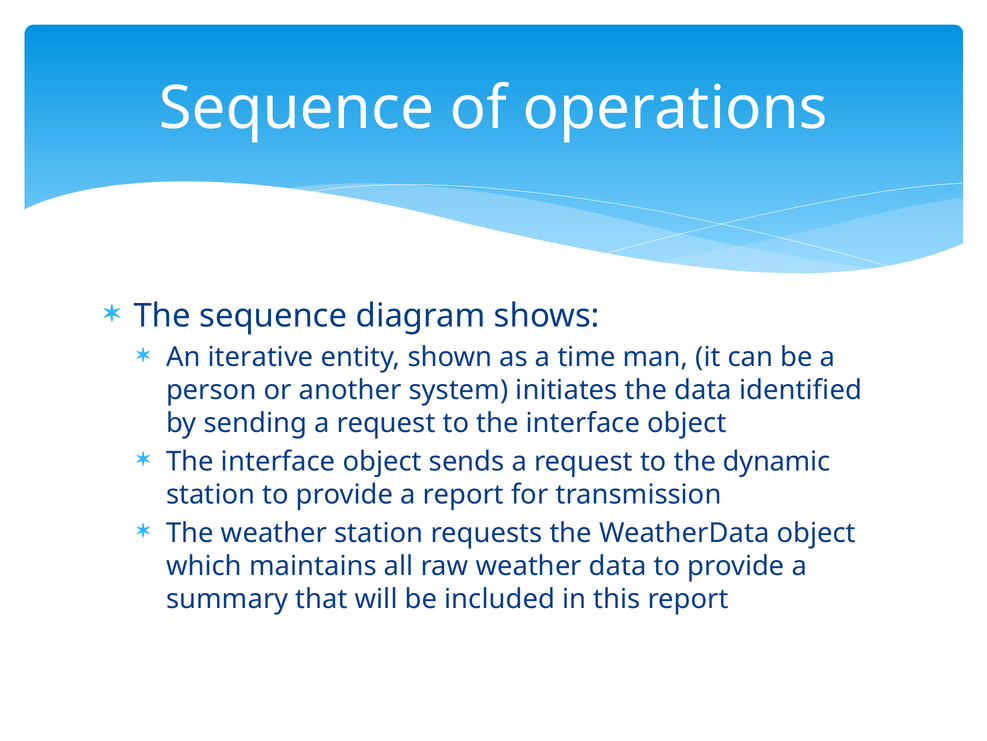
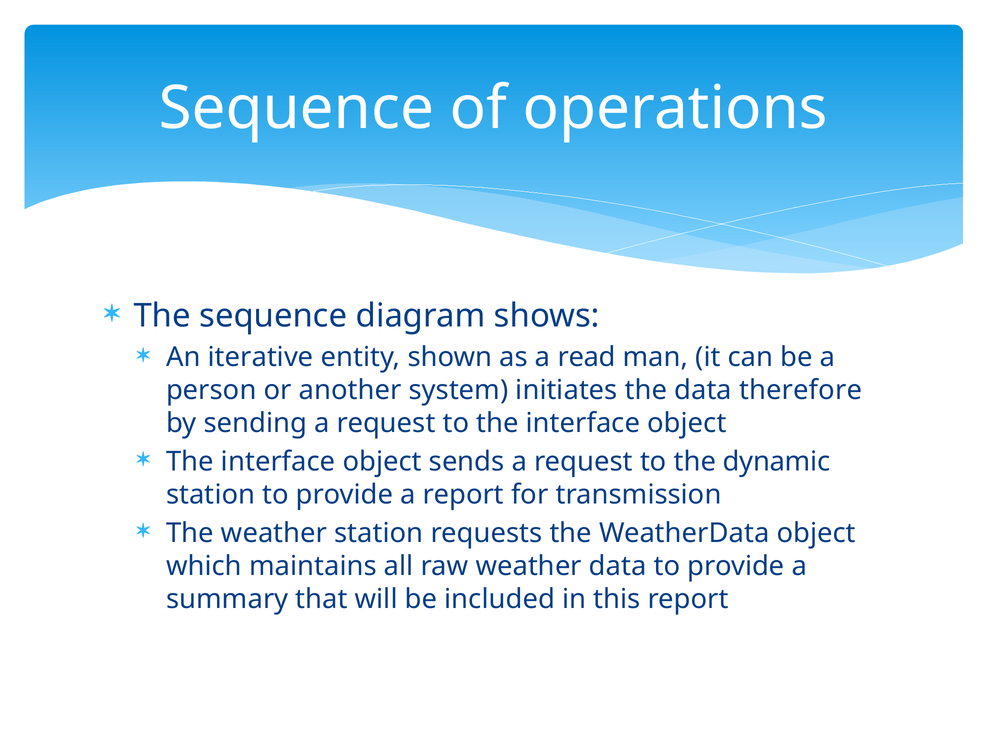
time: time -> read
identified: identified -> therefore
